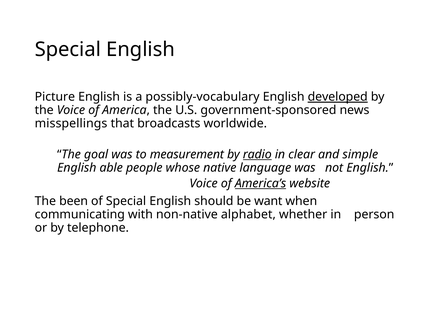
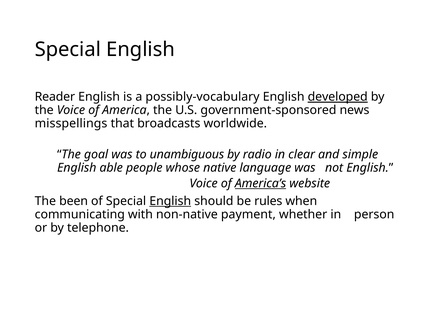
Picture: Picture -> Reader
measurement: measurement -> unambiguous
radio underline: present -> none
English at (170, 201) underline: none -> present
want: want -> rules
alphabet: alphabet -> payment
